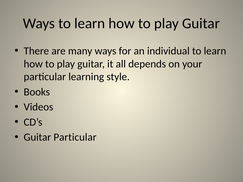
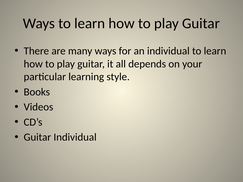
Guitar Particular: Particular -> Individual
